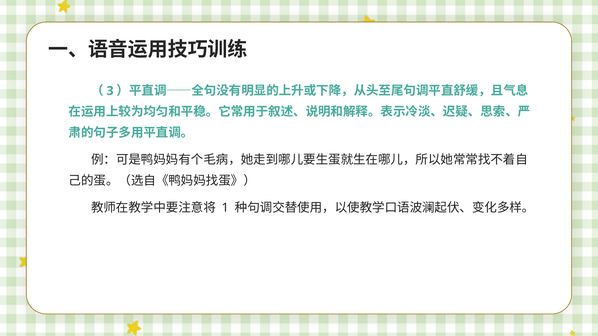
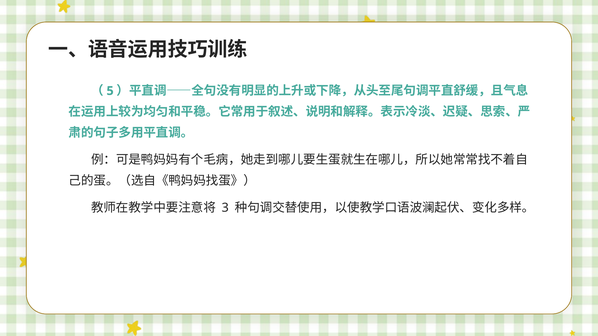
3: 3 -> 5
1: 1 -> 3
